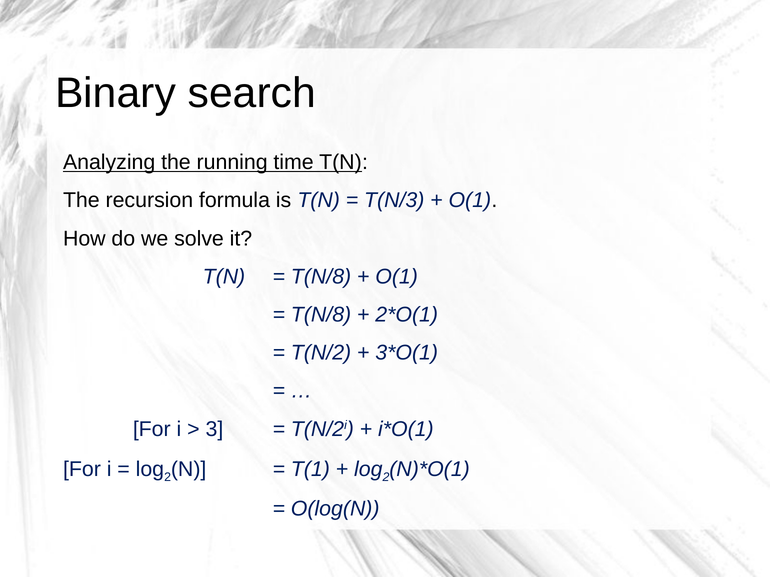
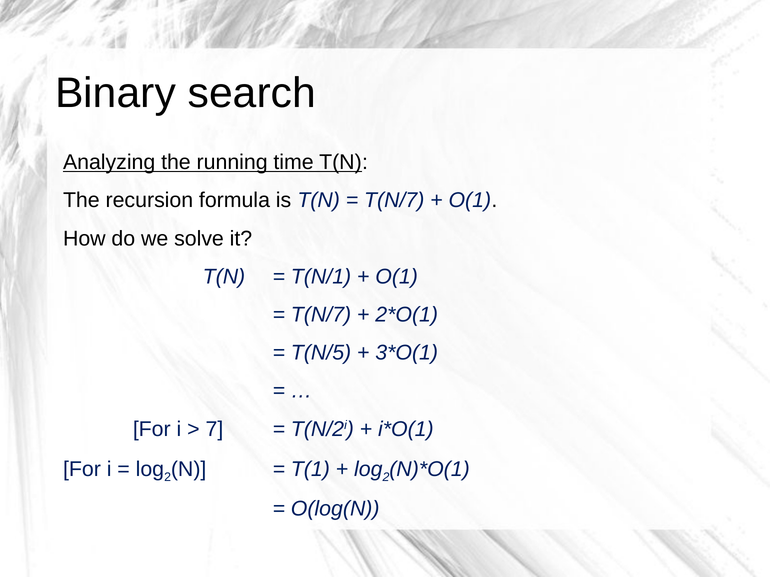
T(N/3 at (394, 201): T(N/3 -> T(N/7
T(N/8 at (321, 277): T(N/8 -> T(N/1
T(N/8 at (321, 315): T(N/8 -> T(N/7
T(N/2: T(N/2 -> T(N/5
3: 3 -> 7
